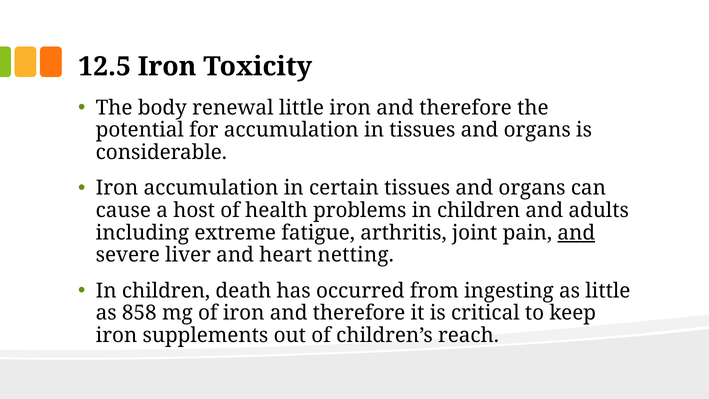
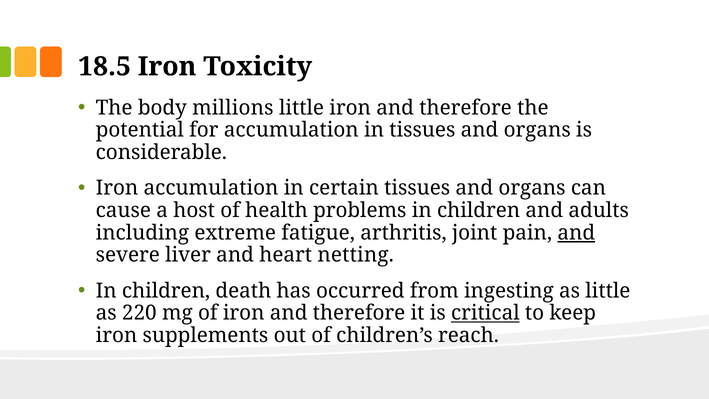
12.5: 12.5 -> 18.5
renewal: renewal -> millions
858: 858 -> 220
critical underline: none -> present
